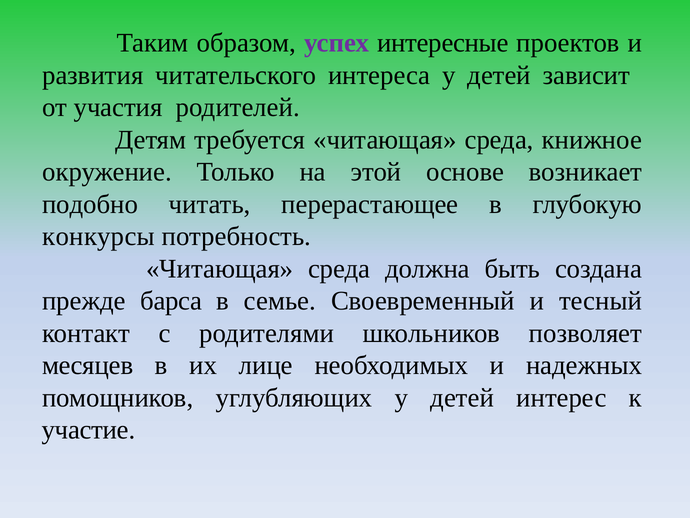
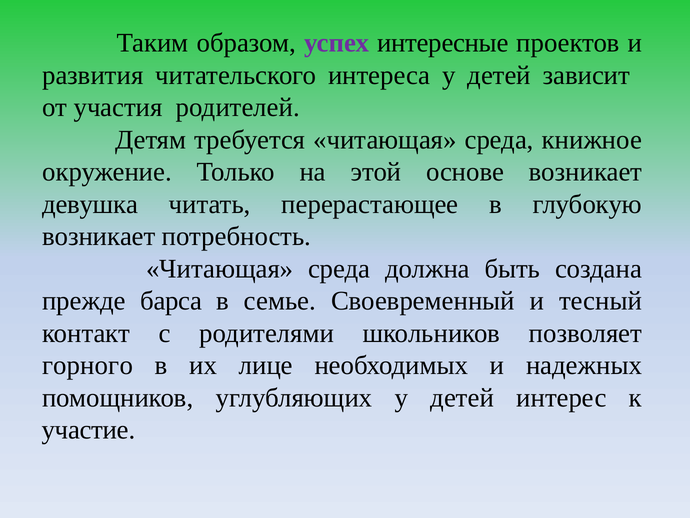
подобно: подобно -> девушка
конкурсы at (99, 236): конкурсы -> возникает
месяцев: месяцев -> горного
